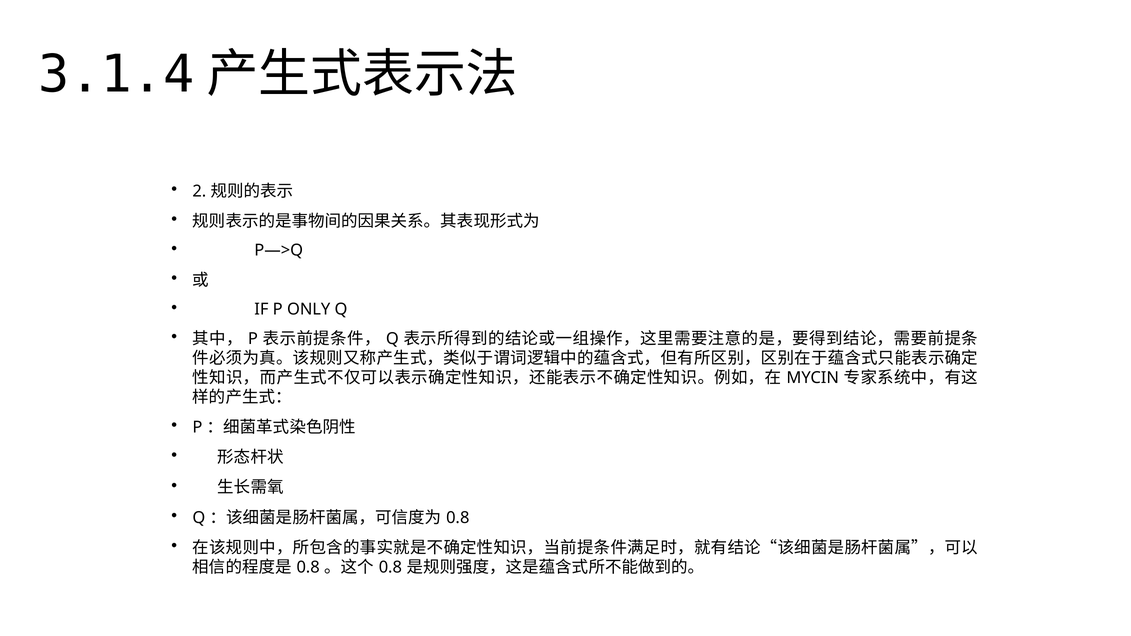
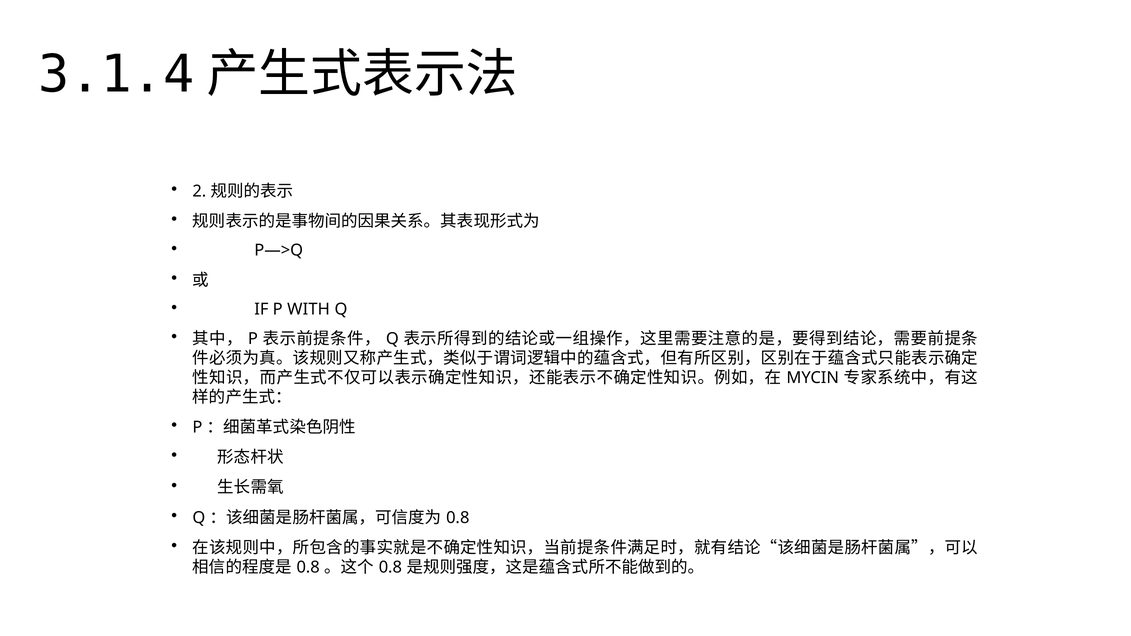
ONLY: ONLY -> WITH
